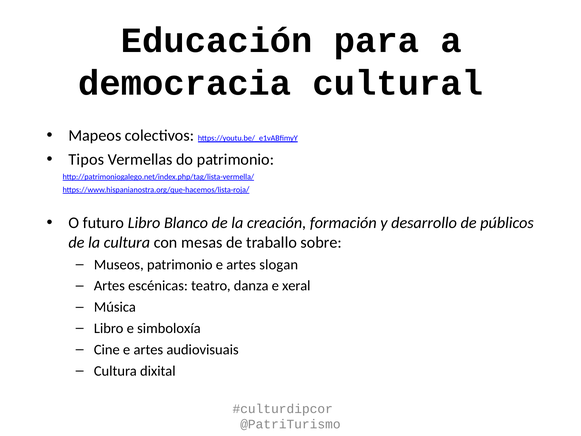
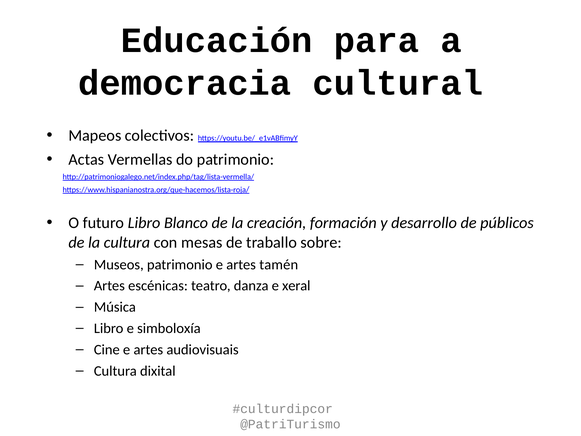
Tipos: Tipos -> Actas
slogan: slogan -> tamén
